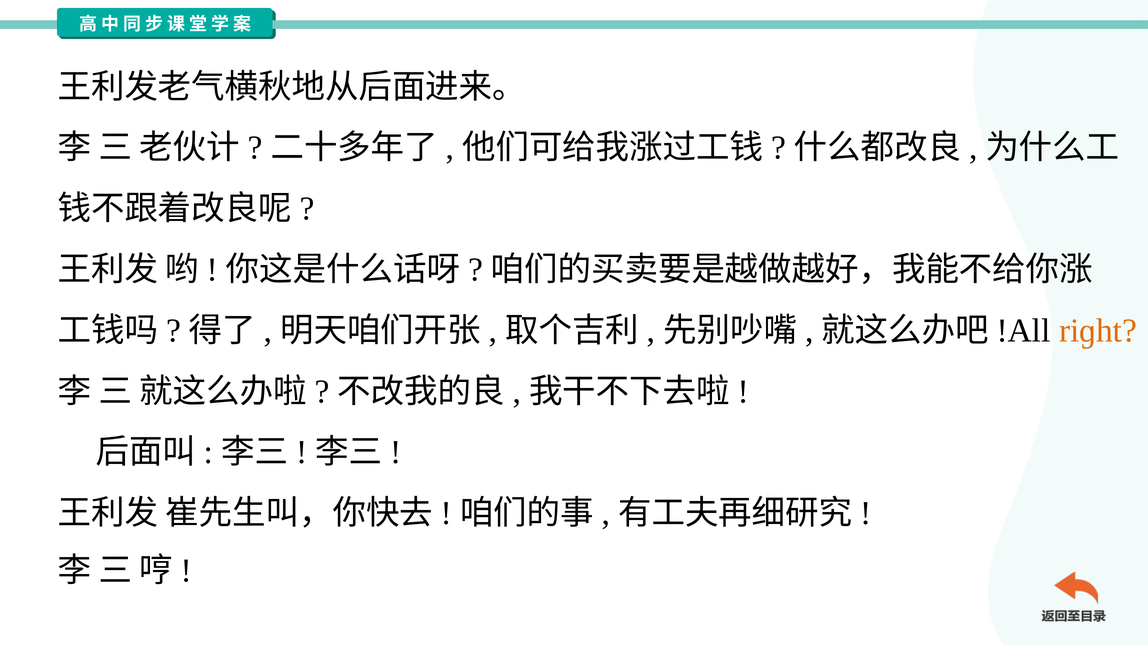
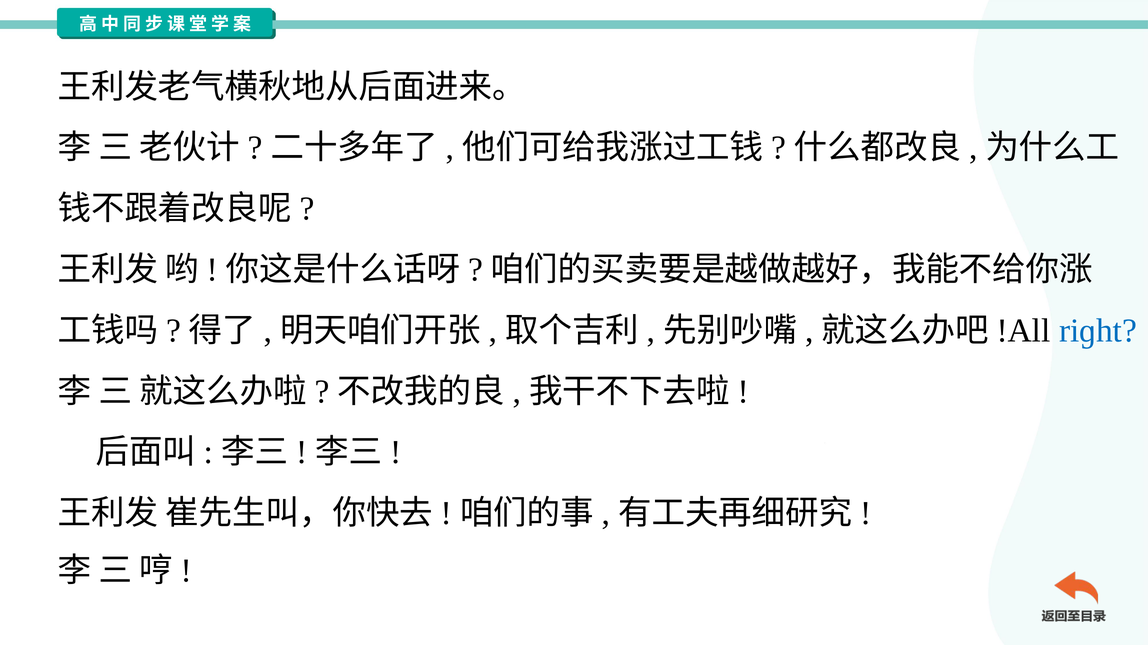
riɡht colour: orange -> blue
